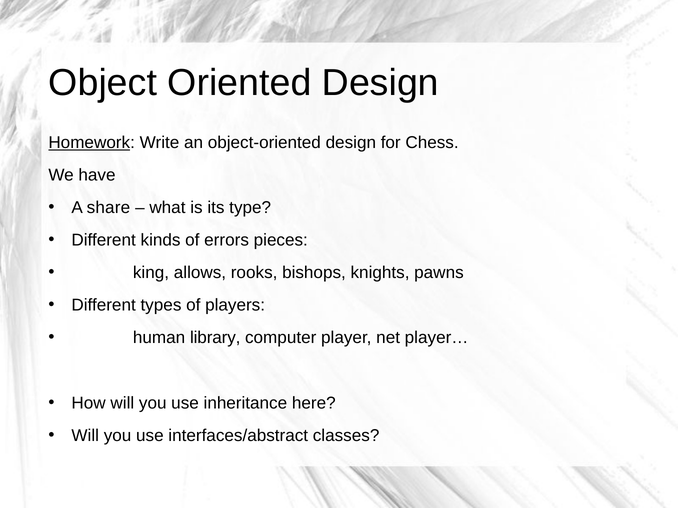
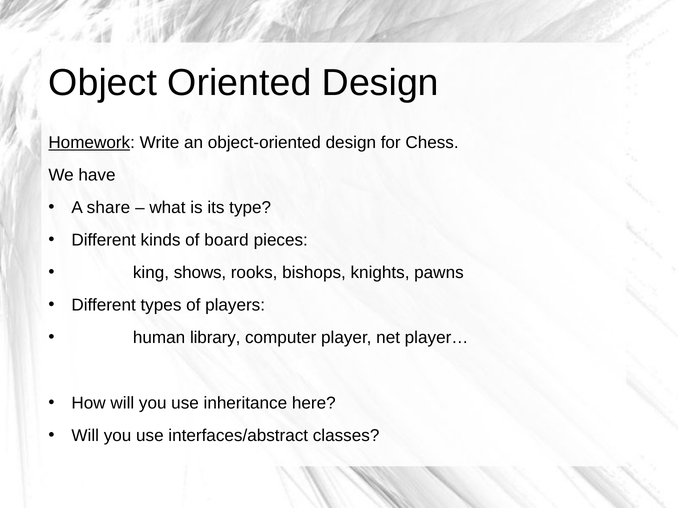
errors: errors -> board
allows: allows -> shows
